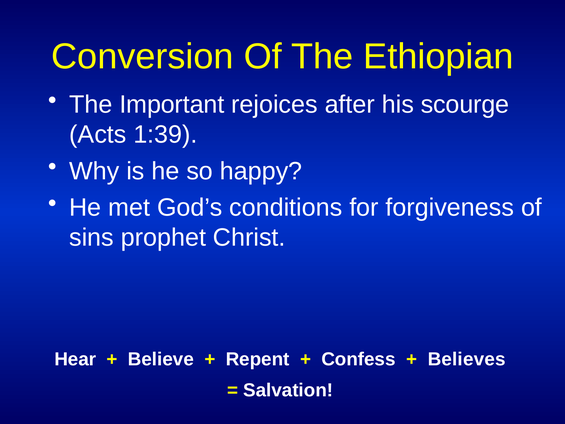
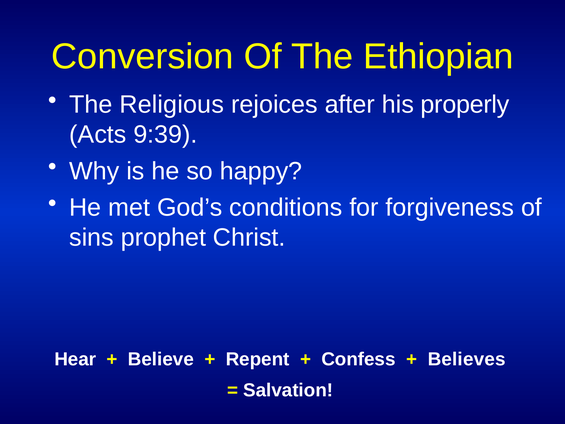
Important: Important -> Religious
scourge: scourge -> properly
1:39: 1:39 -> 9:39
